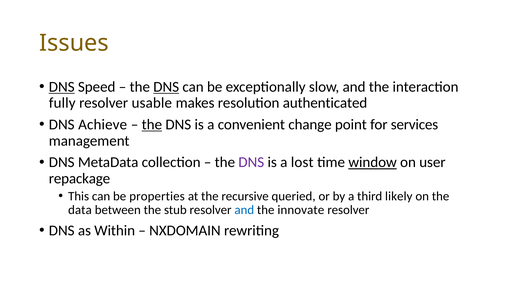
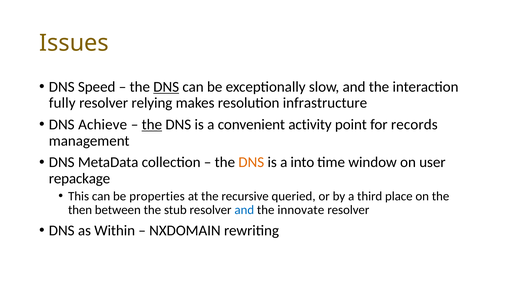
DNS at (62, 87) underline: present -> none
usable: usable -> relying
authenticated: authenticated -> infrastructure
change: change -> activity
services: services -> records
DNS at (251, 162) colour: purple -> orange
lost: lost -> into
window underline: present -> none
likely: likely -> place
data: data -> then
